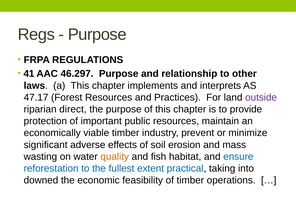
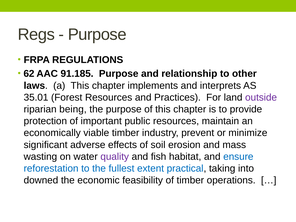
41: 41 -> 62
46.297: 46.297 -> 91.185
47.17: 47.17 -> 35.01
direct: direct -> being
quality colour: orange -> purple
